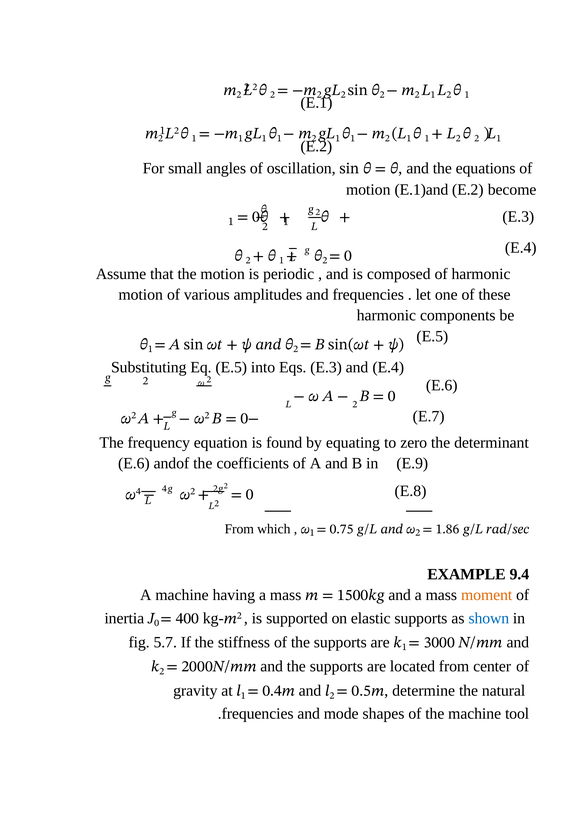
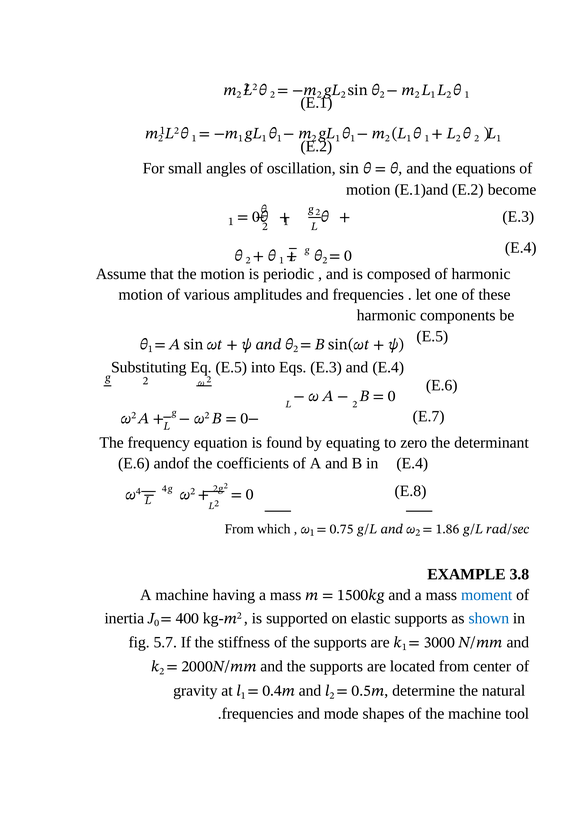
E.9 at (412, 463): E.9 -> E.4
9.4: 9.4 -> 3.8
moment colour: orange -> blue
